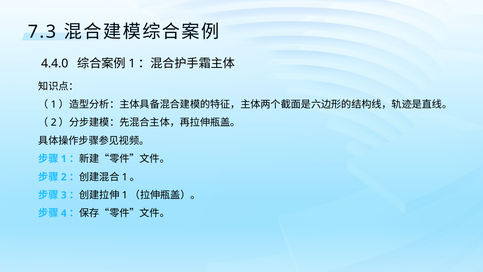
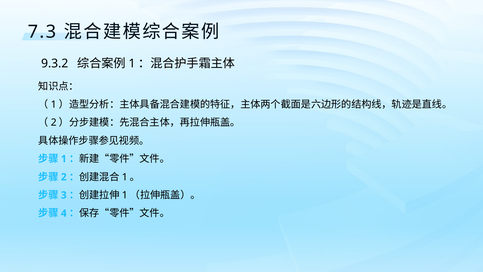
4.4.0: 4.4.0 -> 9.3.2
